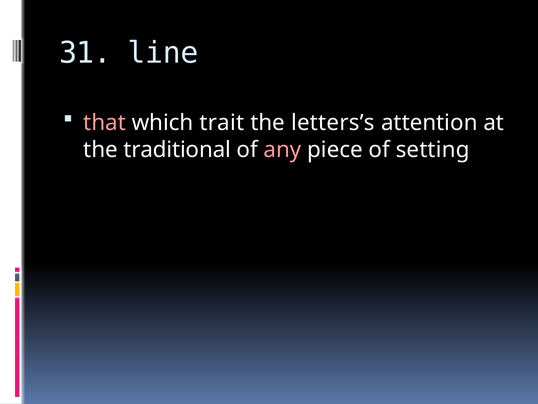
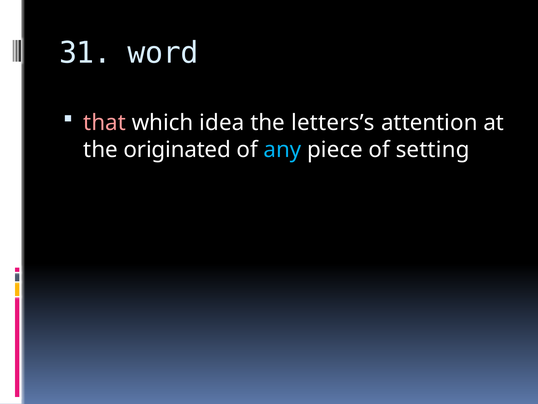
line: line -> word
trait: trait -> idea
traditional: traditional -> originated
any colour: pink -> light blue
